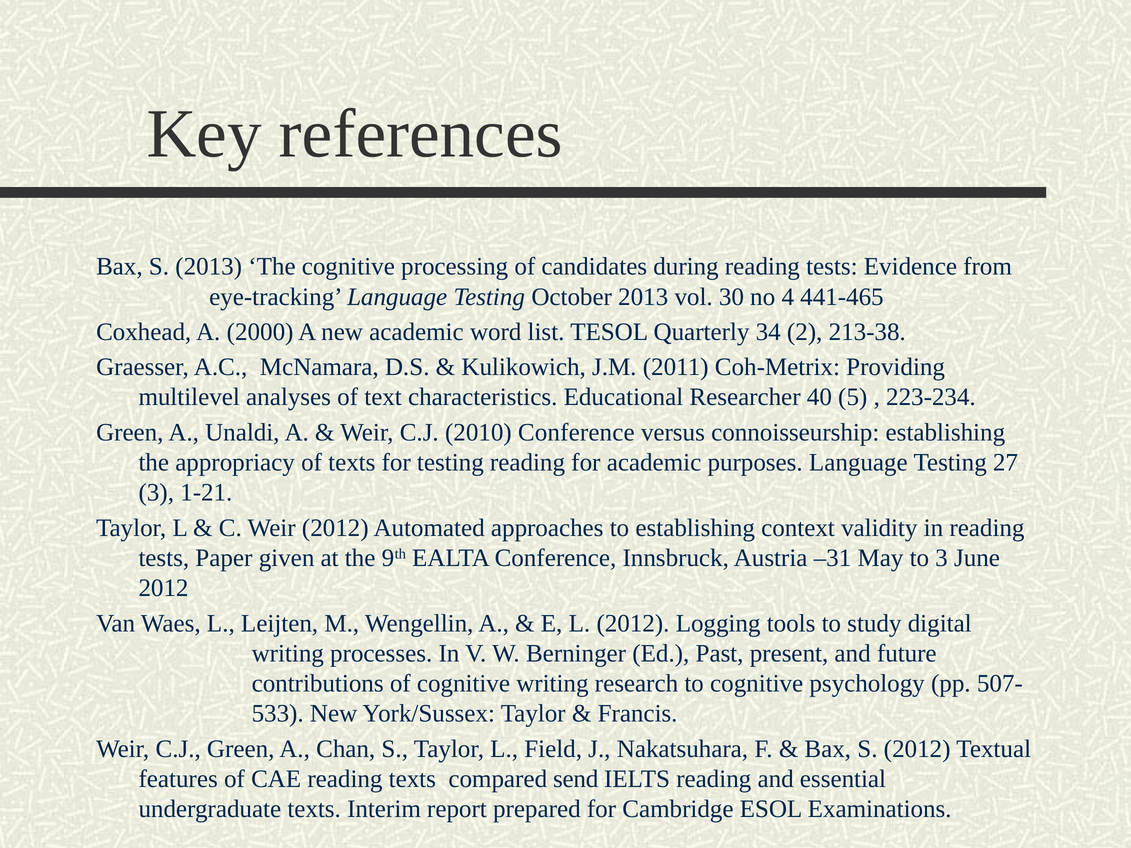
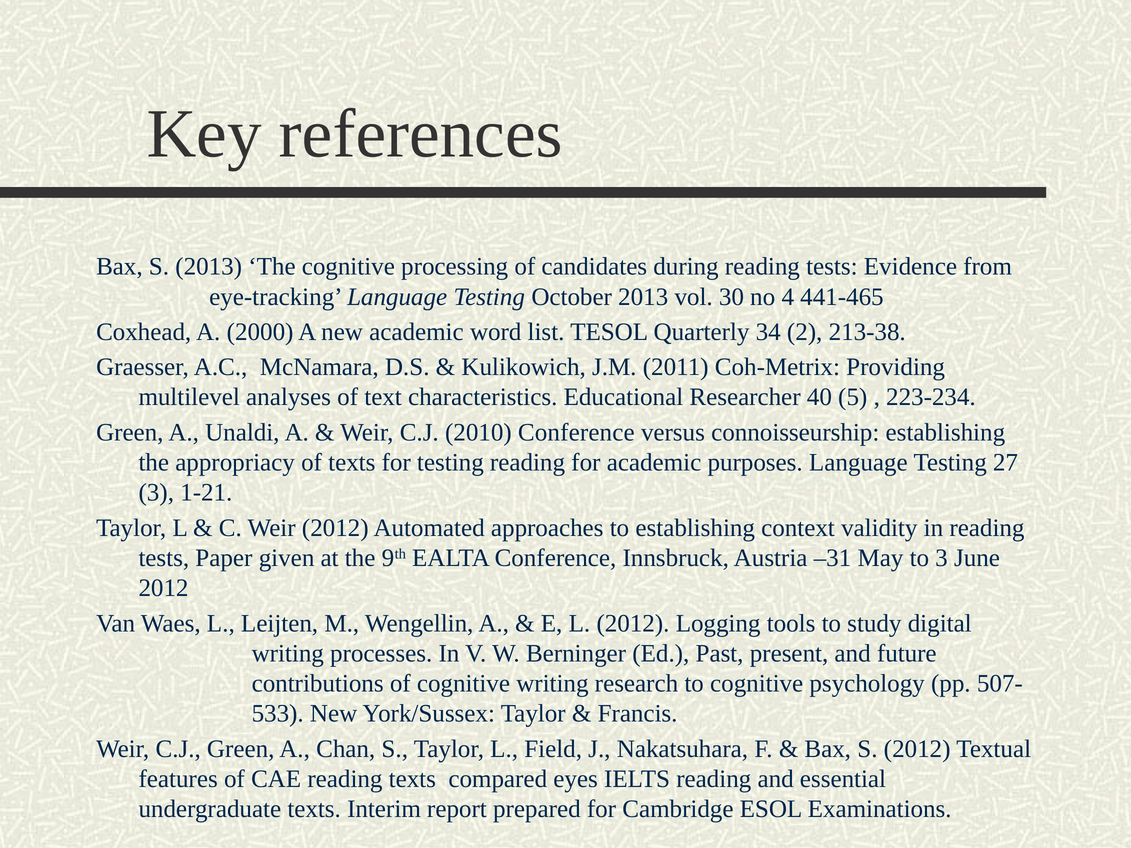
send: send -> eyes
